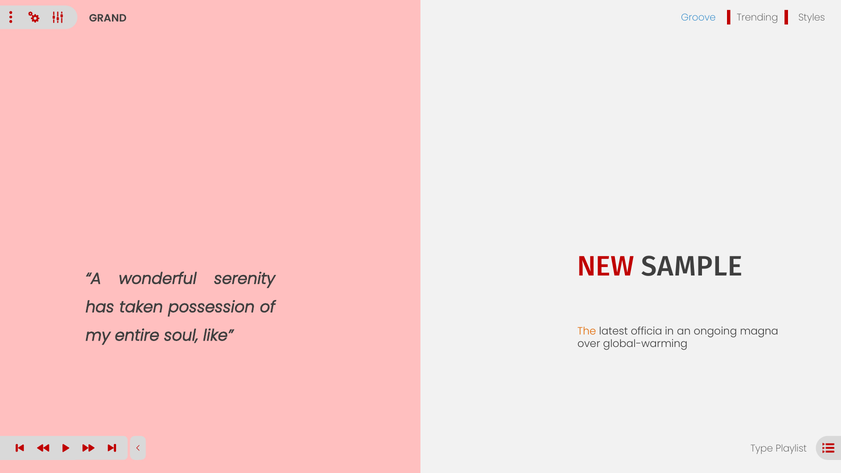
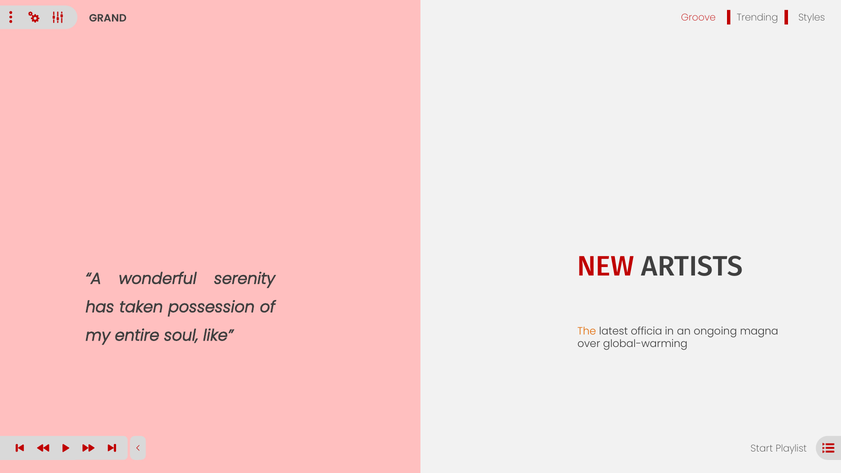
Groove colour: blue -> red
SAMPLE: SAMPLE -> ARTISTS
Type: Type -> Start
